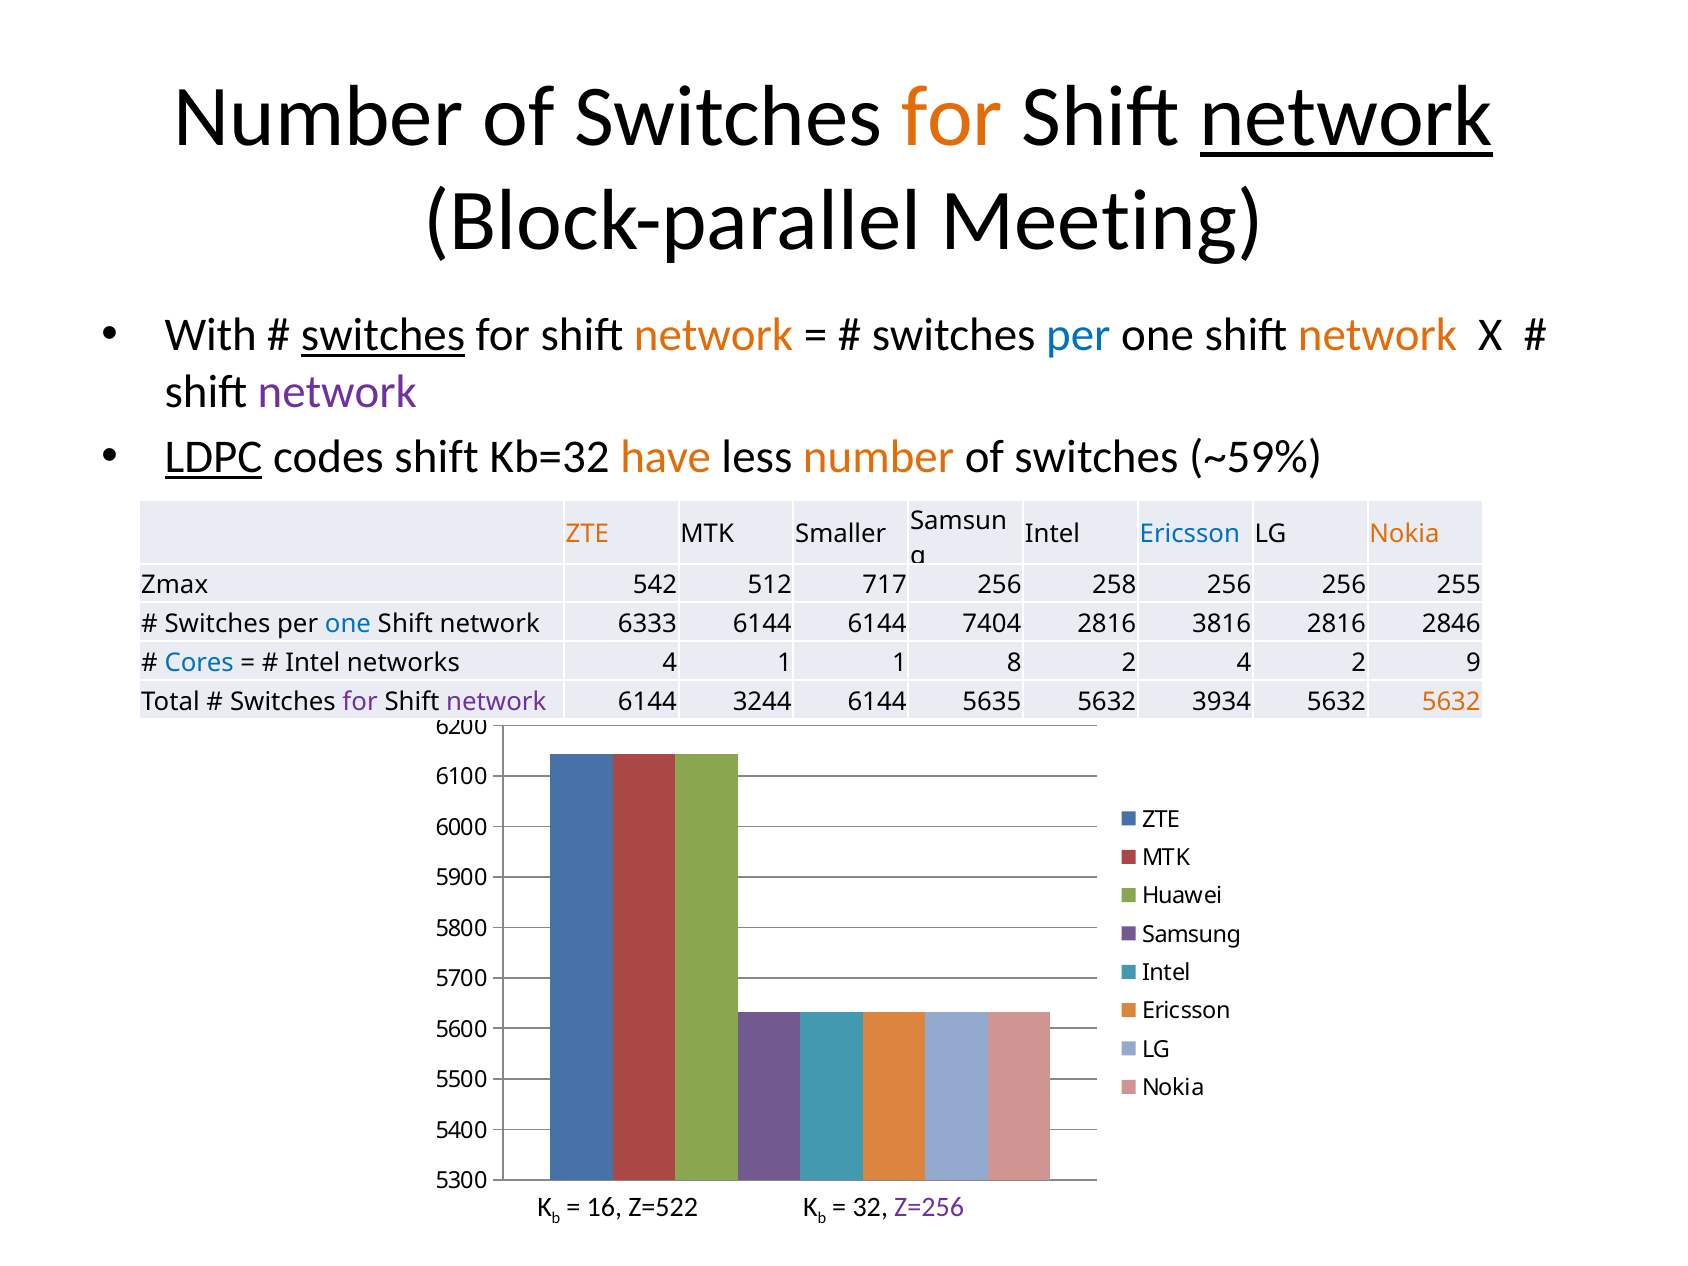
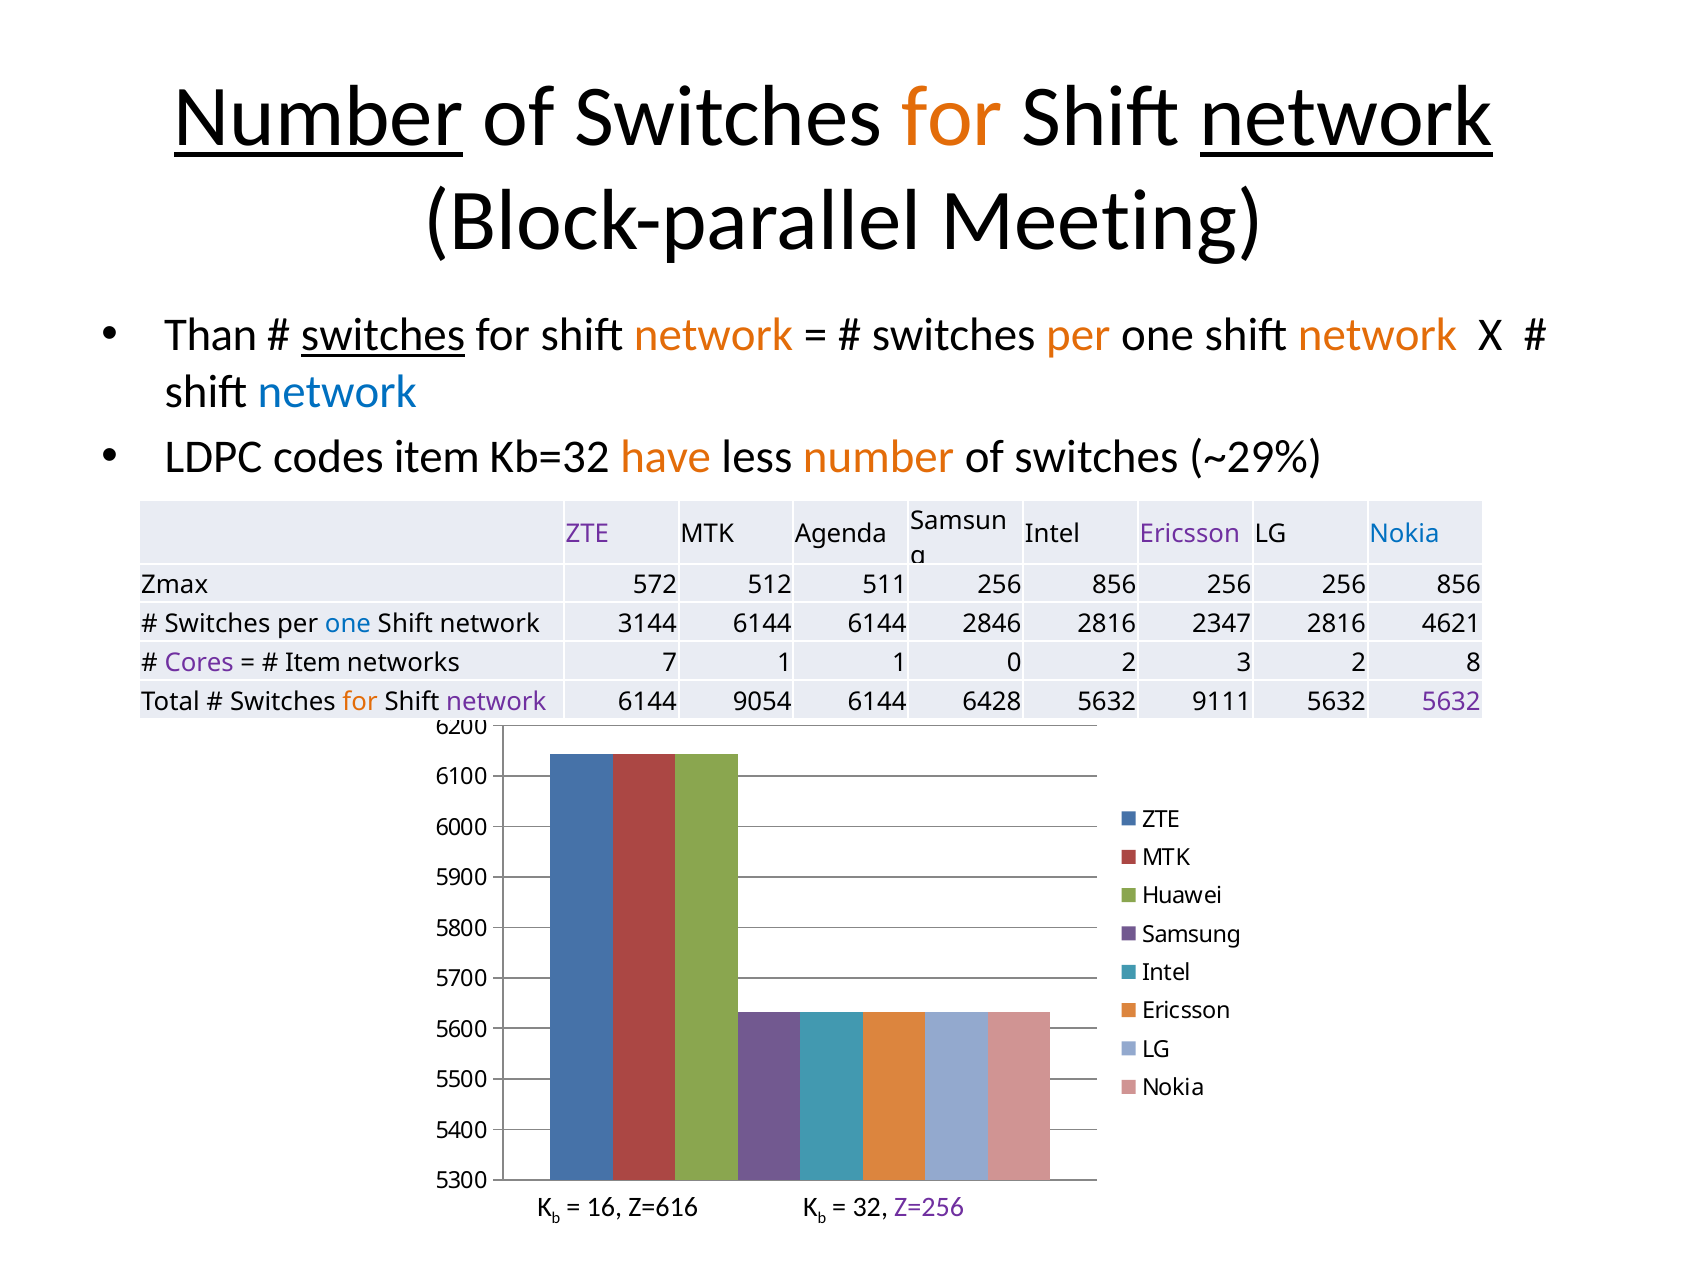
Number at (319, 117) underline: none -> present
With: With -> Than
per at (1078, 335) colour: blue -> orange
network at (337, 392) colour: purple -> blue
LDPC underline: present -> none
codes shift: shift -> item
~59%: ~59% -> ~29%
ZTE at (587, 534) colour: orange -> purple
Smaller: Smaller -> Agenda
Ericsson at (1190, 534) colour: blue -> purple
Nokia at (1404, 534) colour: orange -> blue
542: 542 -> 572
717: 717 -> 511
258 at (1114, 585): 258 -> 856
256 256 255: 255 -> 856
6333: 6333 -> 3144
7404: 7404 -> 2846
3816: 3816 -> 2347
2846: 2846 -> 4621
Cores colour: blue -> purple
Intel at (313, 663): Intel -> Item
networks 4: 4 -> 7
8: 8 -> 0
2 4: 4 -> 3
9: 9 -> 8
for at (360, 702) colour: purple -> orange
3244: 3244 -> 9054
5635: 5635 -> 6428
3934: 3934 -> 9111
5632 at (1451, 702) colour: orange -> purple
Z=522: Z=522 -> Z=616
